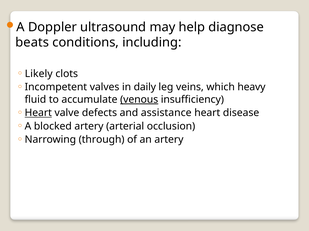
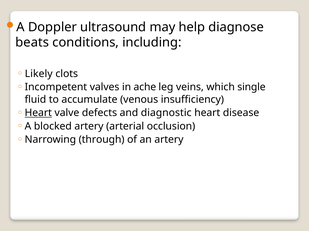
daily: daily -> ache
heavy: heavy -> single
venous underline: present -> none
assistance: assistance -> diagnostic
